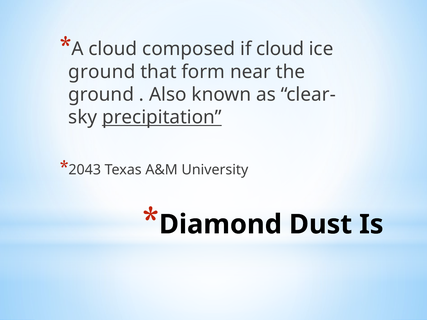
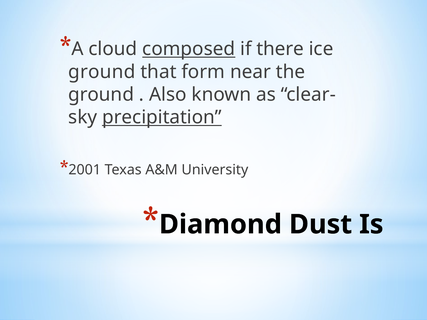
composed underline: none -> present
if cloud: cloud -> there
2043: 2043 -> 2001
